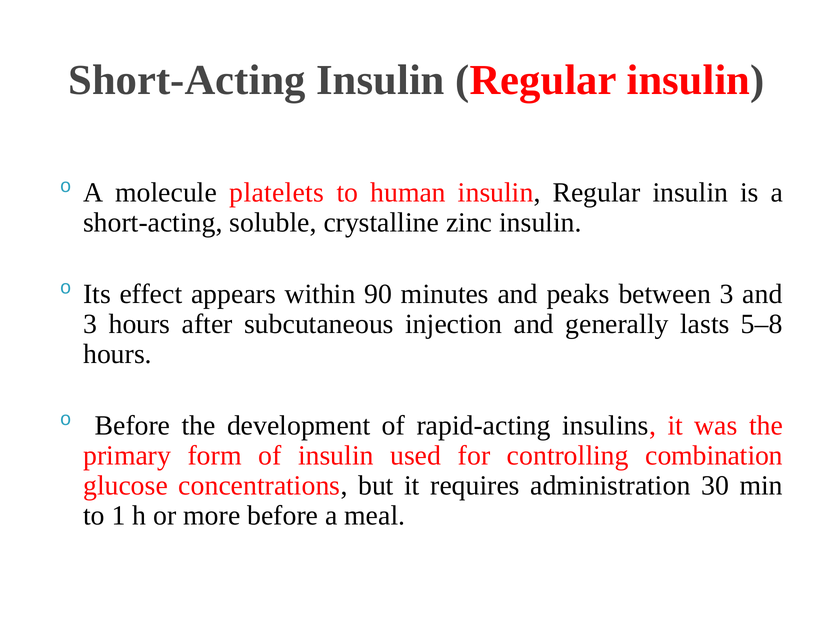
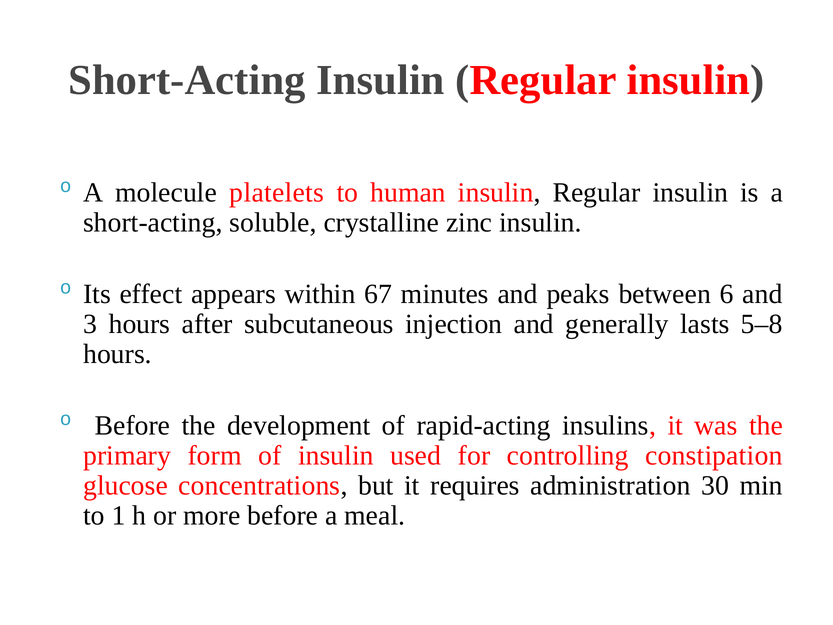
90: 90 -> 67
between 3: 3 -> 6
combination: combination -> constipation
